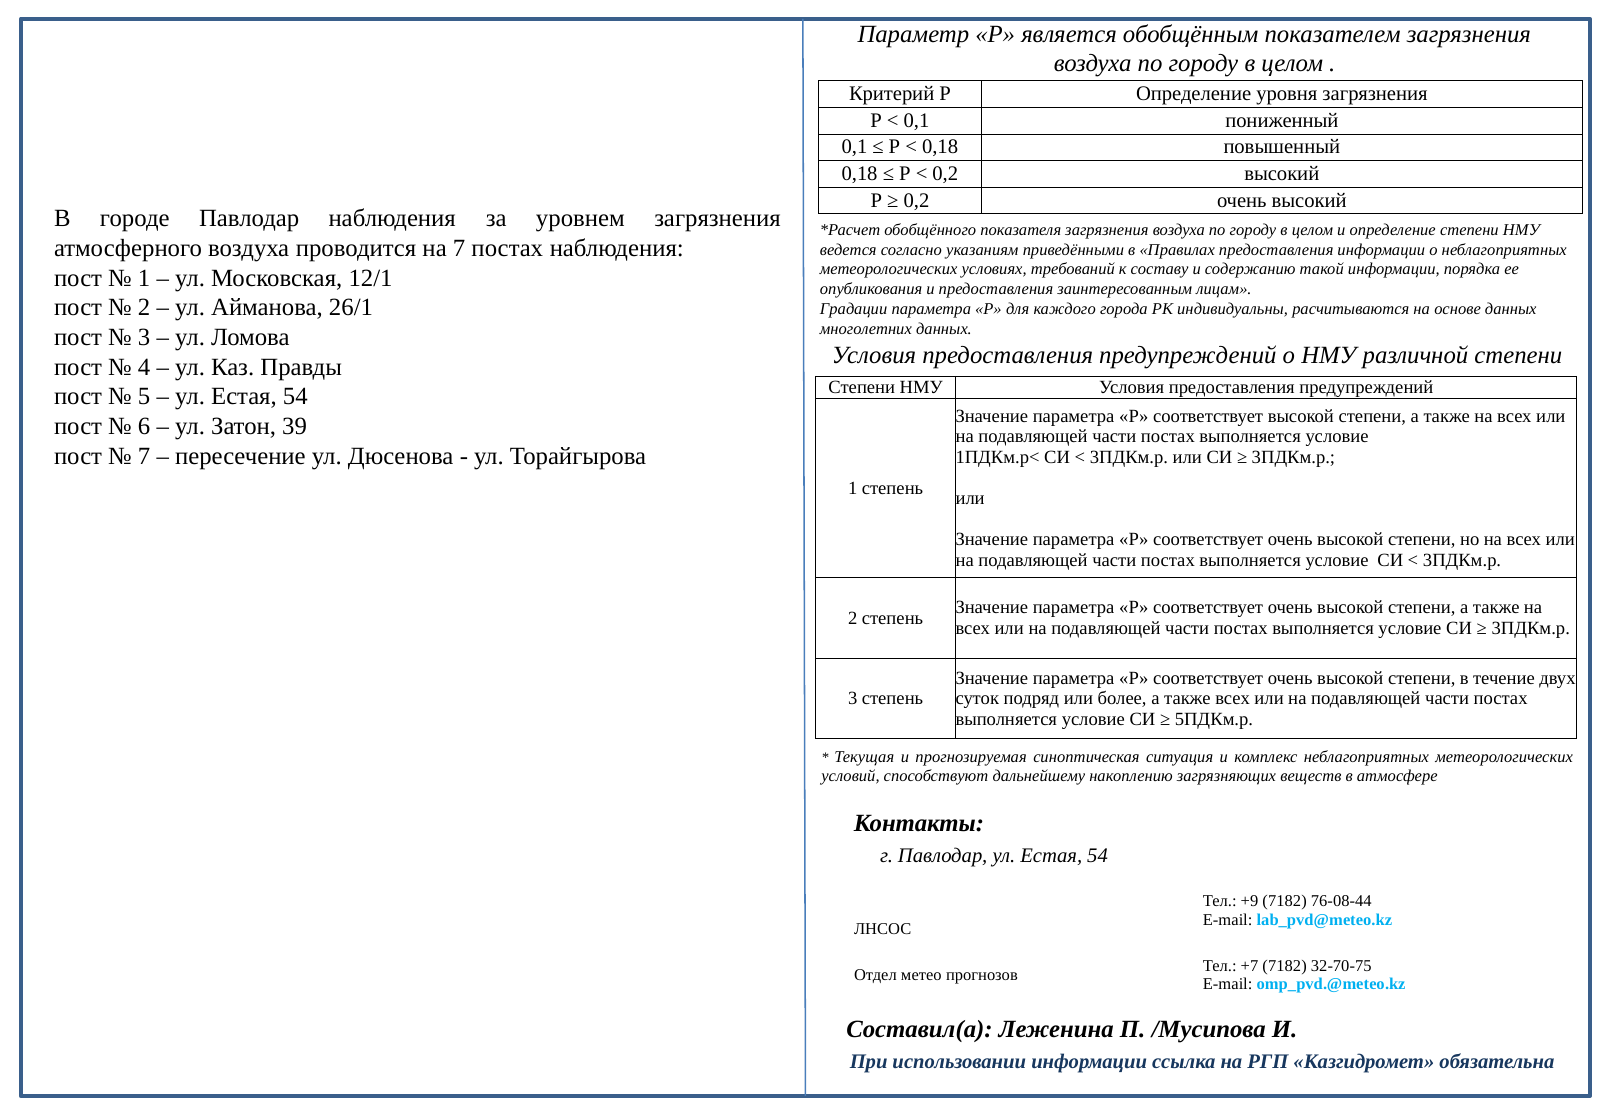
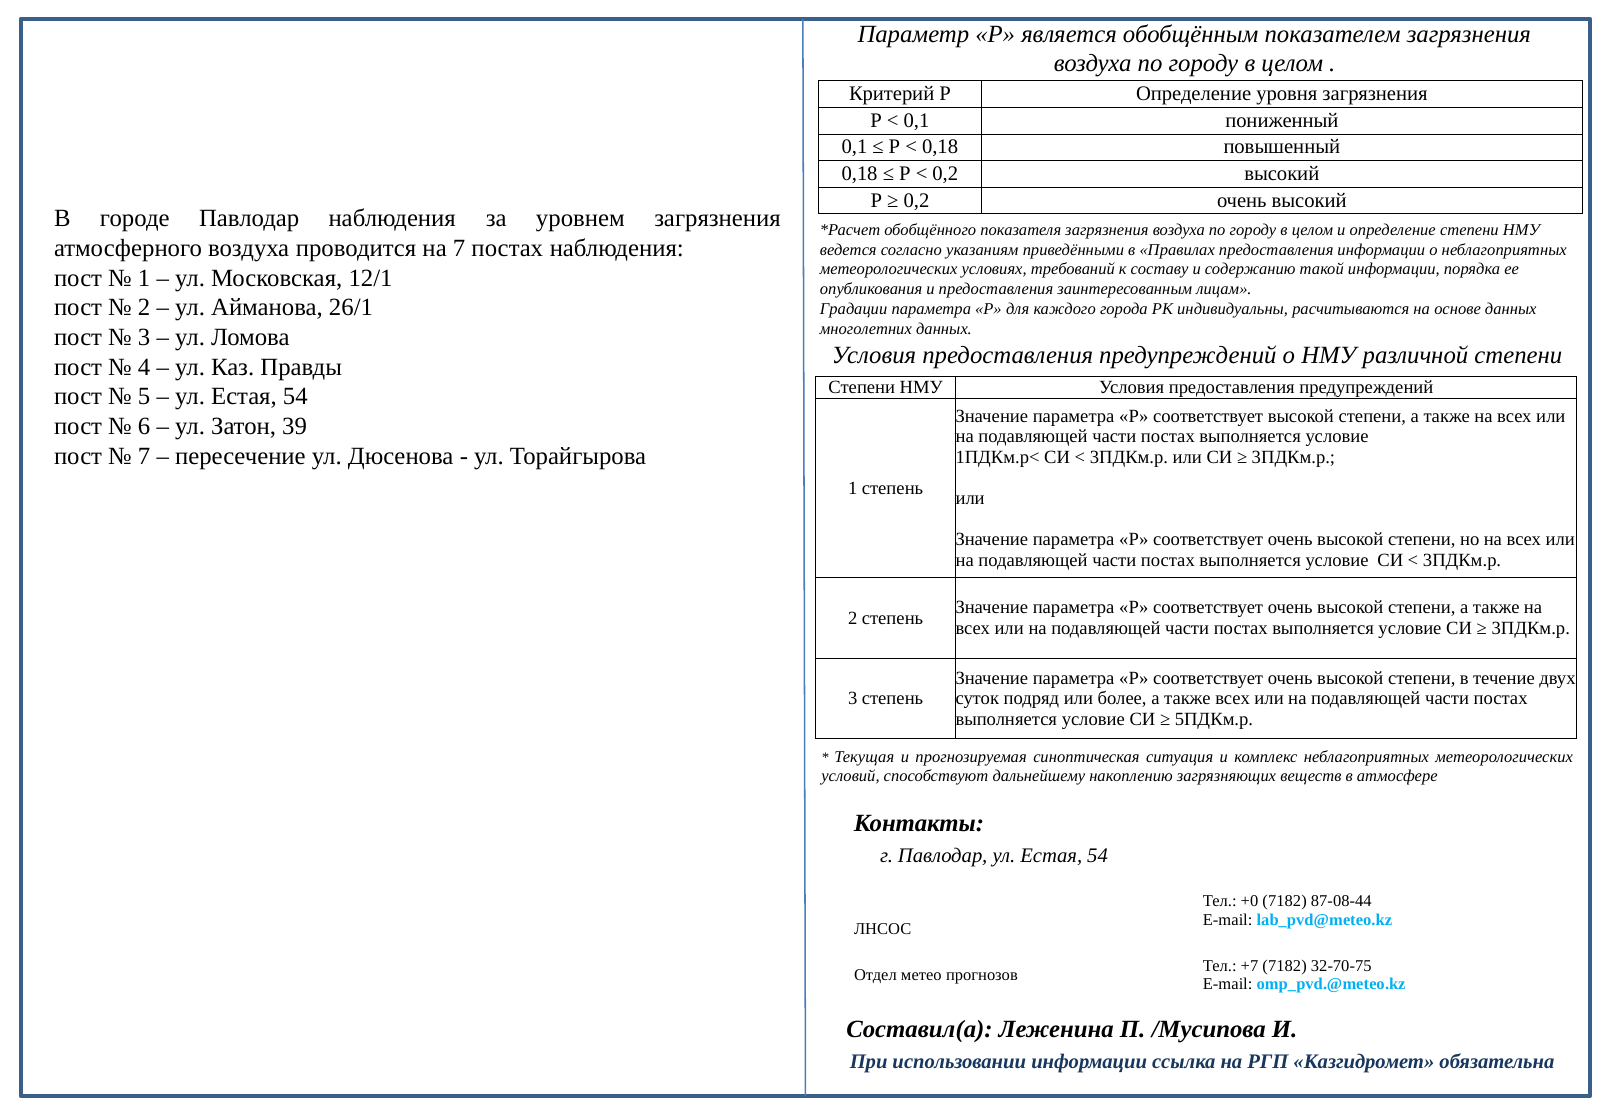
+9: +9 -> +0
76-08-44: 76-08-44 -> 87-08-44
